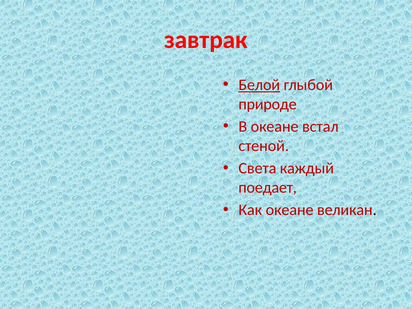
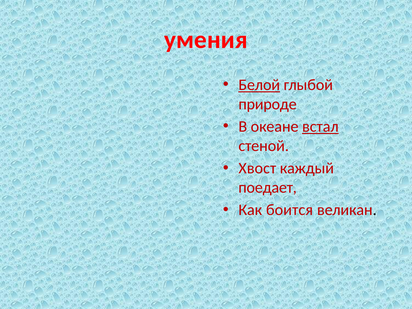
завтрак: завтрак -> умения
встал underline: none -> present
Света: Света -> Хвост
Как океане: океане -> боится
